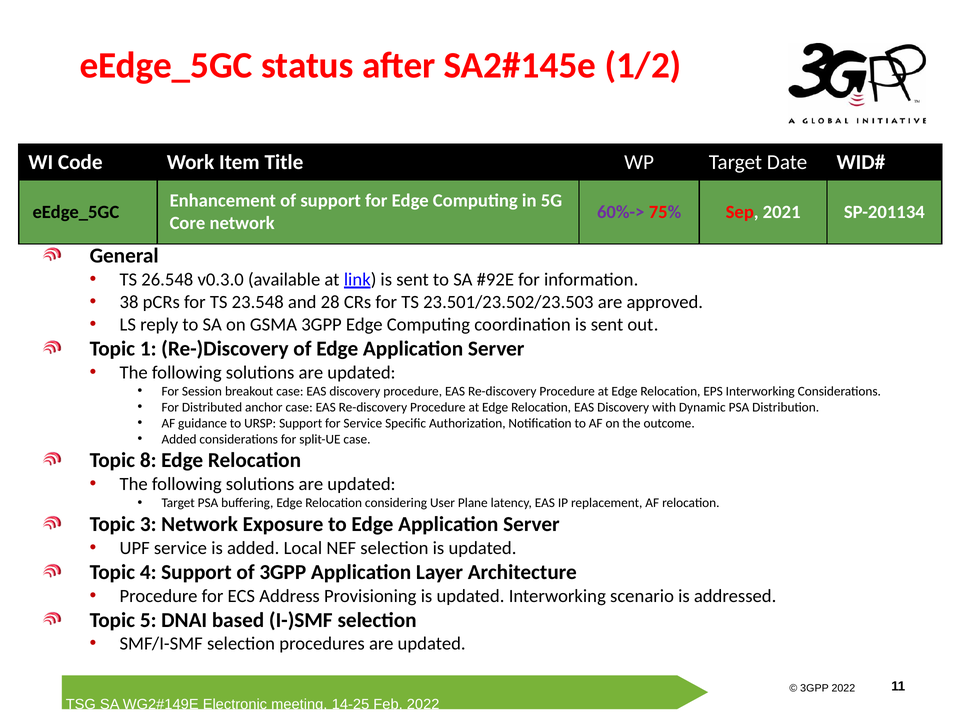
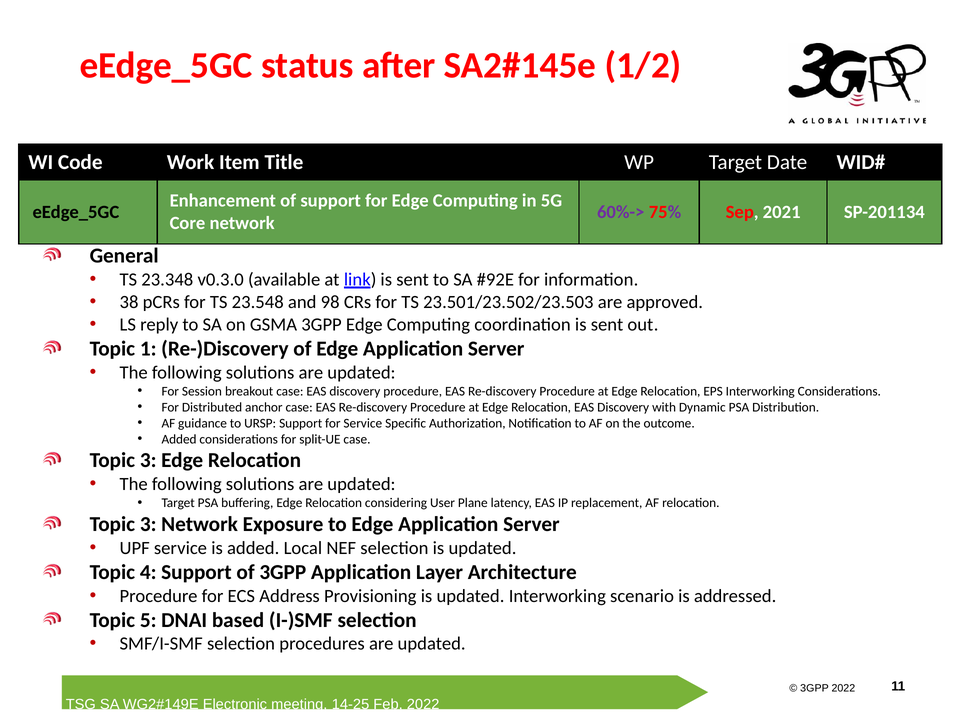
26.548: 26.548 -> 23.348
28: 28 -> 98
8 at (148, 461): 8 -> 3
